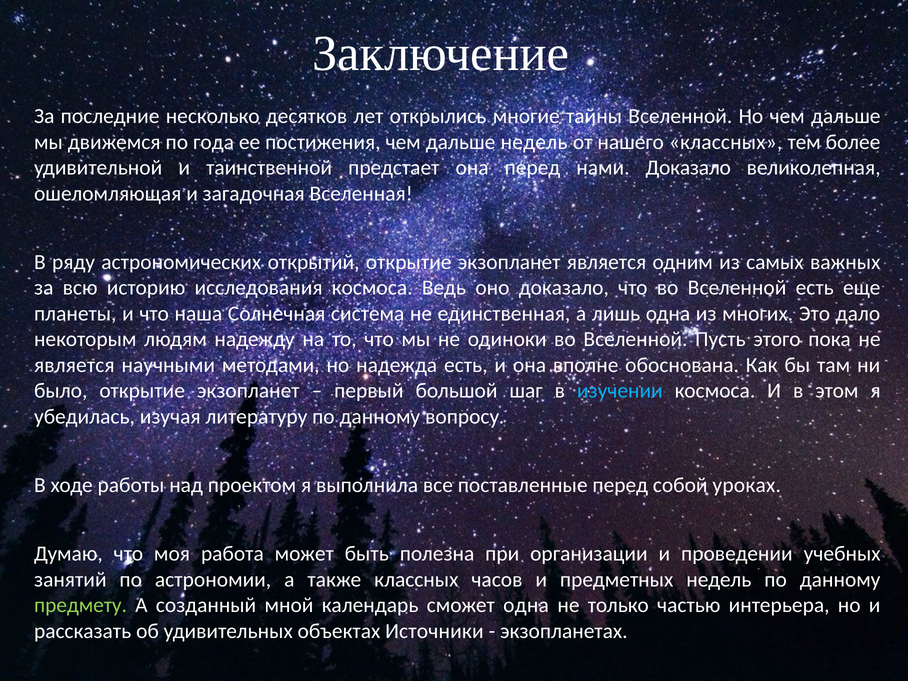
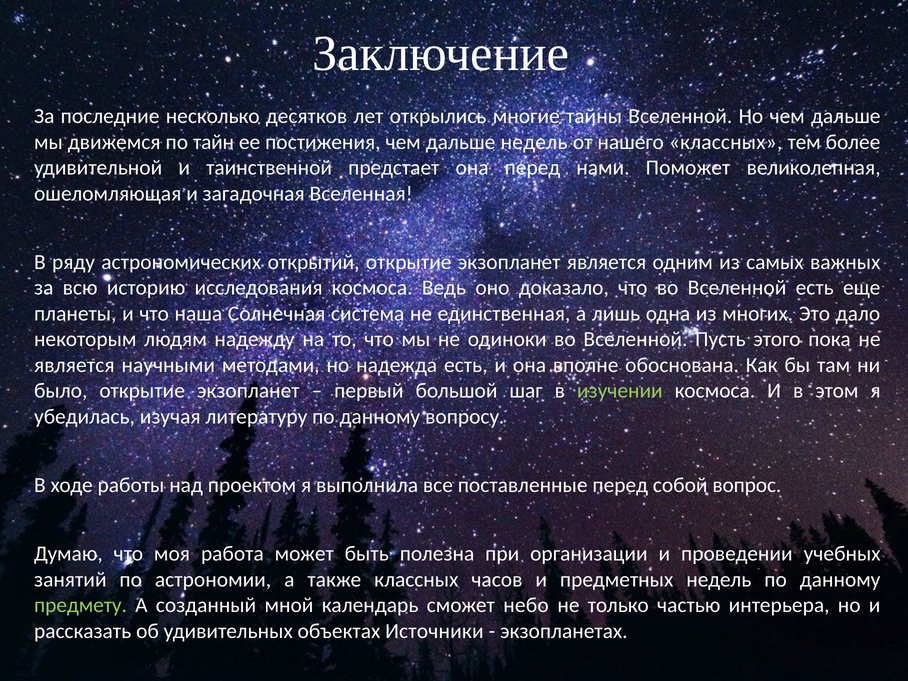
года: года -> тайн
нами Доказало: Доказало -> Поможет
изучении colour: light blue -> light green
уроках: уроках -> вопрос
сможет одна: одна -> небо
